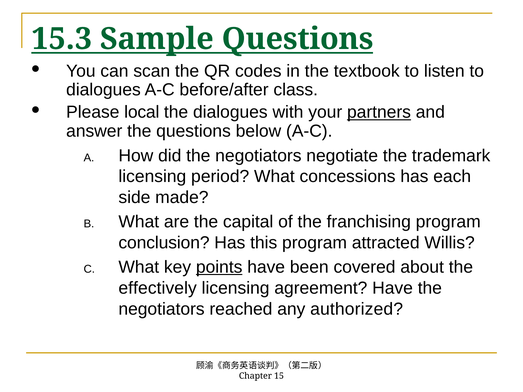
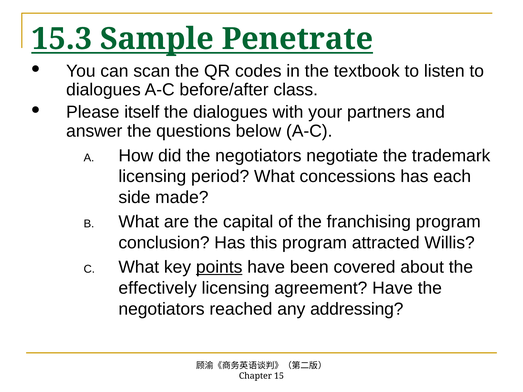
Sample Questions: Questions -> Penetrate
local: local -> itself
partners underline: present -> none
authorized: authorized -> addressing
